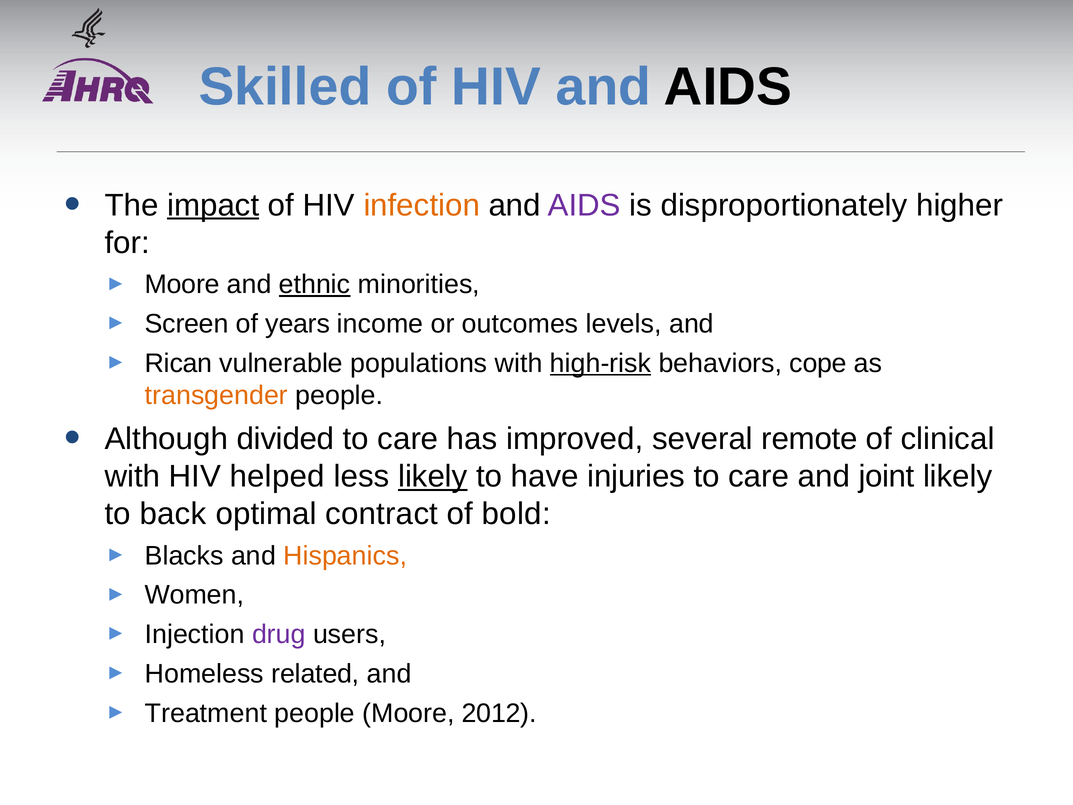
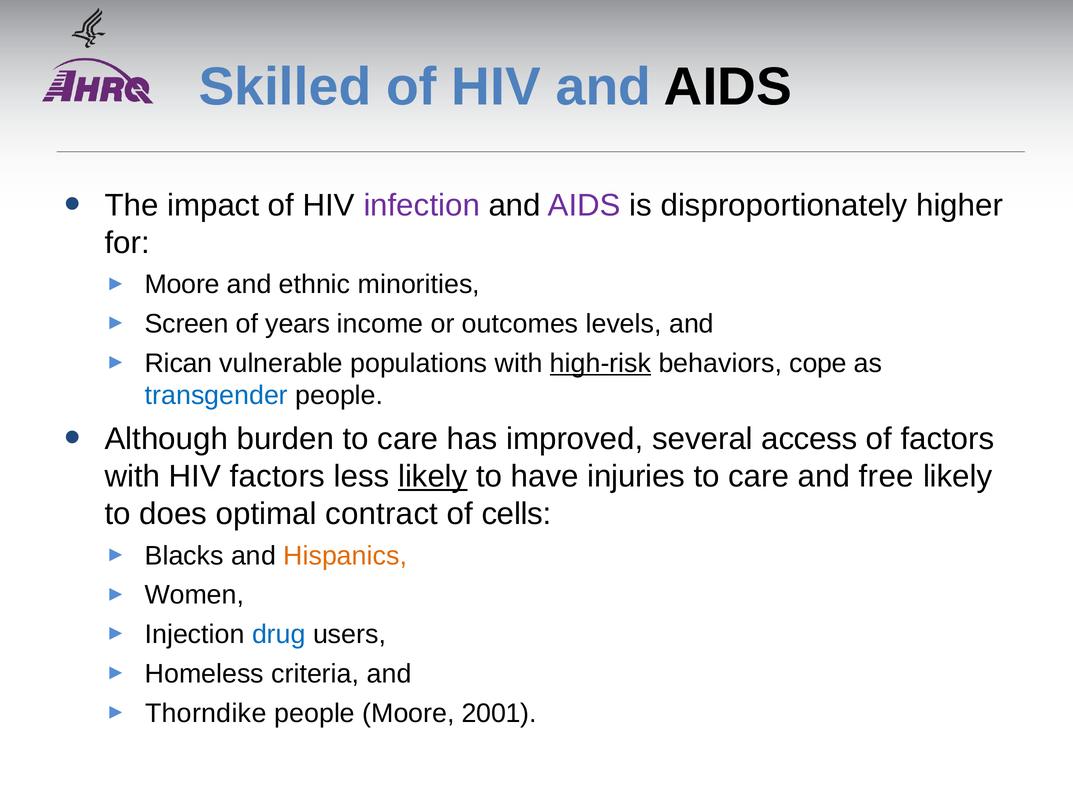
impact underline: present -> none
infection colour: orange -> purple
ethnic underline: present -> none
transgender colour: orange -> blue
divided: divided -> burden
remote: remote -> access
of clinical: clinical -> factors
HIV helped: helped -> factors
joint: joint -> free
back: back -> does
bold: bold -> cells
drug colour: purple -> blue
related: related -> criteria
Treatment: Treatment -> Thorndike
2012: 2012 -> 2001
